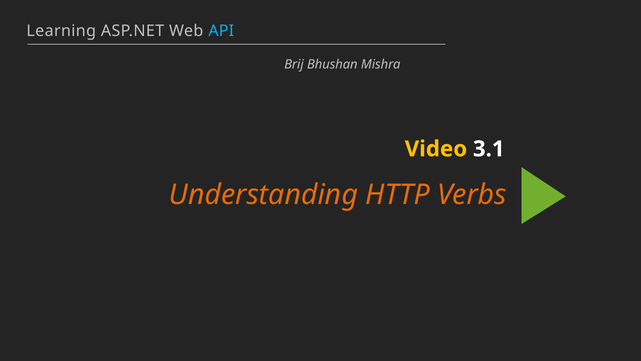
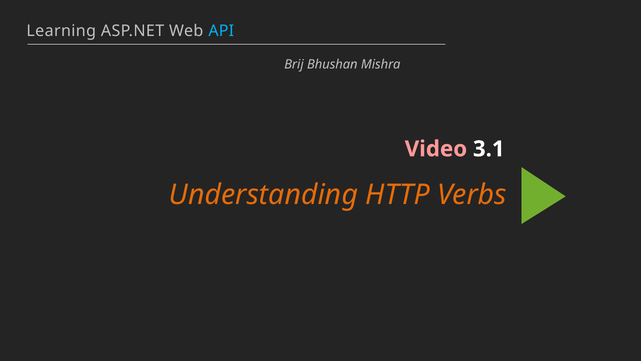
Video colour: yellow -> pink
